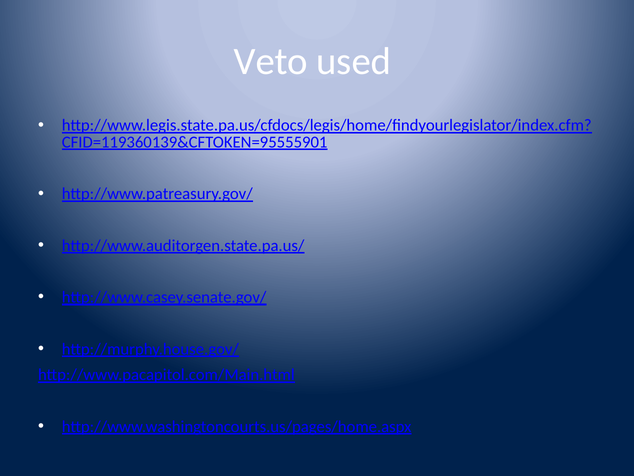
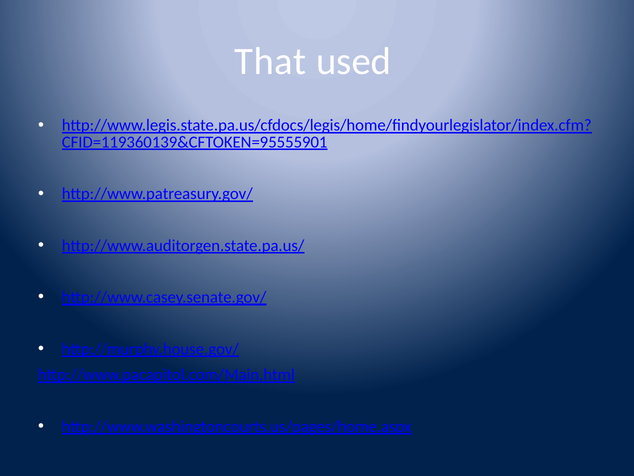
Veto: Veto -> That
